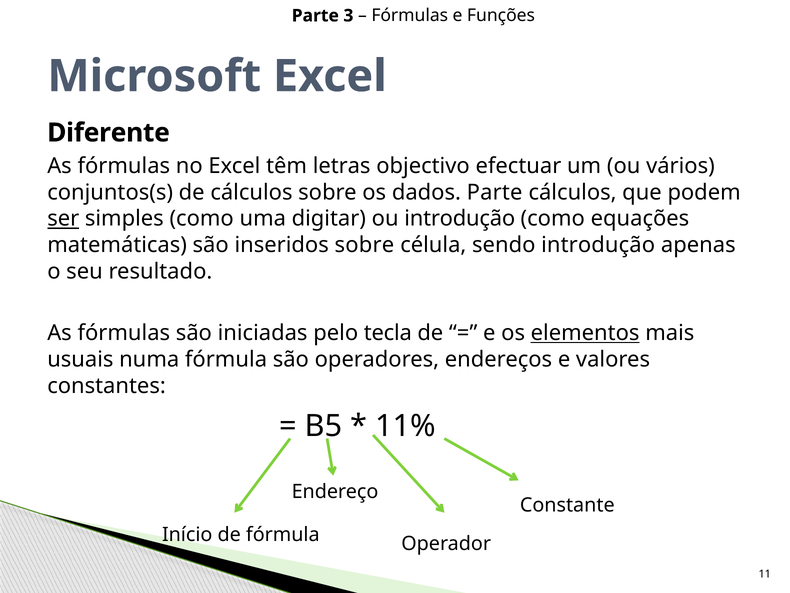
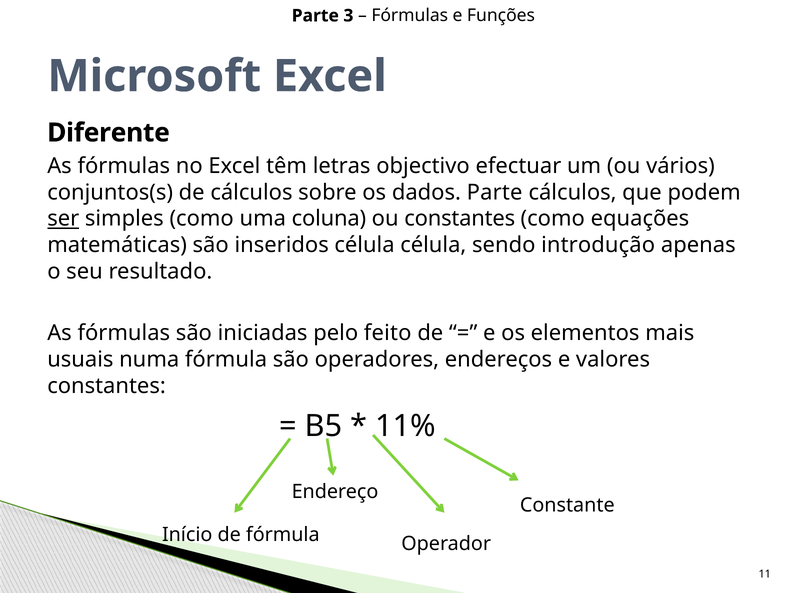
digitar: digitar -> coluna
ou introdução: introdução -> constantes
inseridos sobre: sobre -> célula
tecla: tecla -> feito
elementos underline: present -> none
